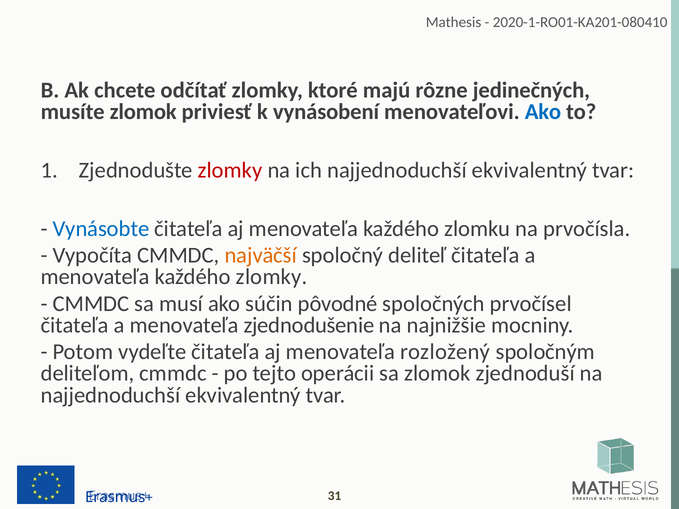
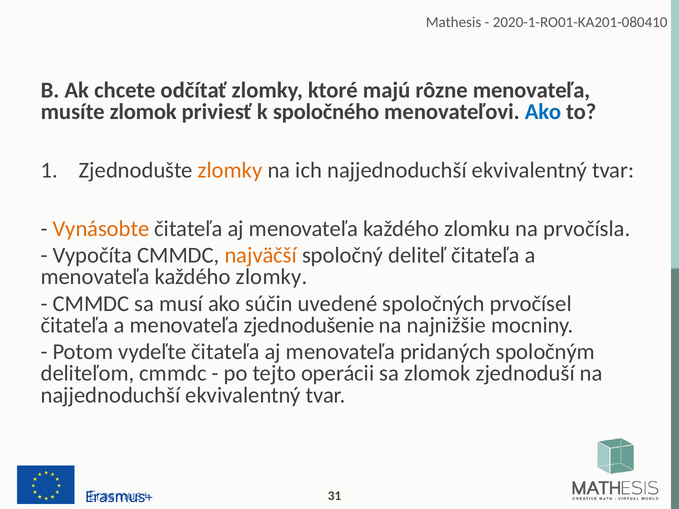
rôzne jedinečných: jedinečných -> menovateľa
vynásobení: vynásobení -> spoločného
zlomky at (230, 170) colour: red -> orange
Vynásobte colour: blue -> orange
pôvodné: pôvodné -> uvedené
rozložený: rozložený -> pridaných
